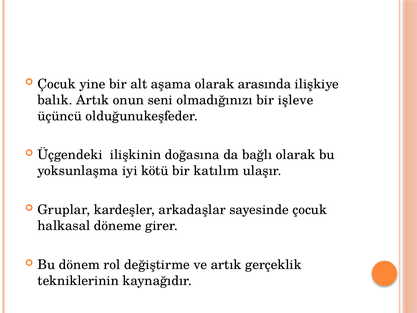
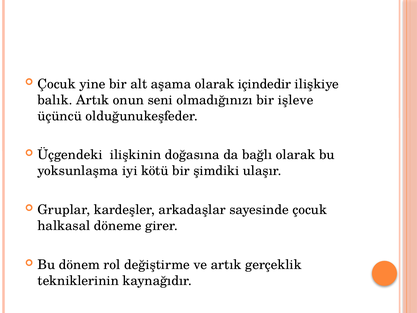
arasında: arasında -> içindedir
katılım: katılım -> şimdiki
